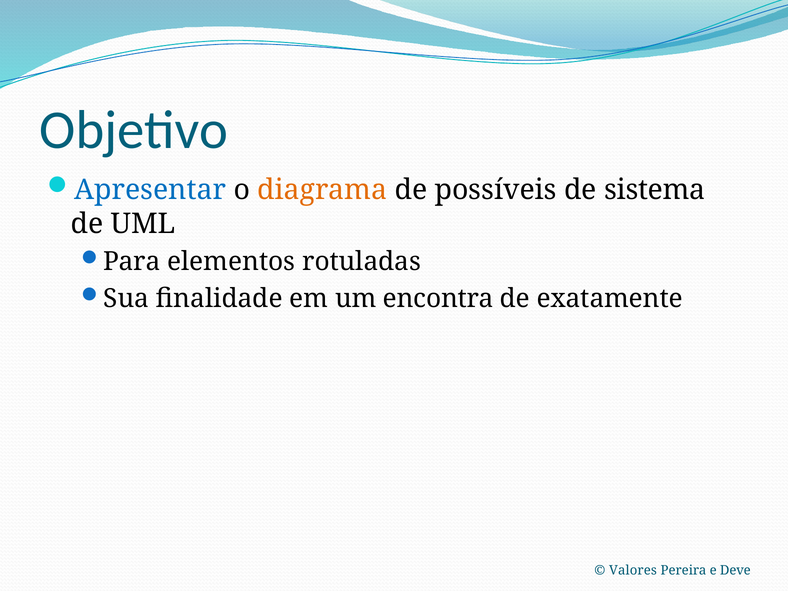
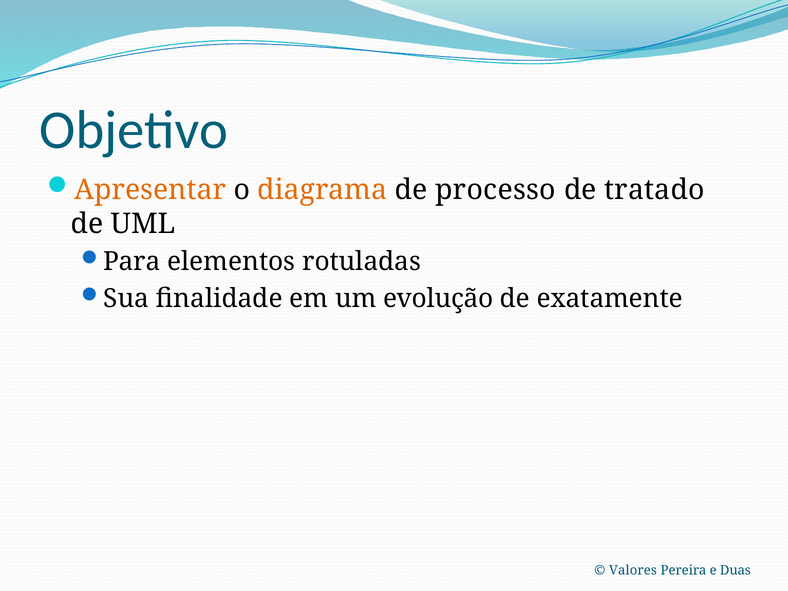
Apresentar colour: blue -> orange
possíveis: possíveis -> processo
sistema: sistema -> tratado
encontra: encontra -> evolução
Deve: Deve -> Duas
